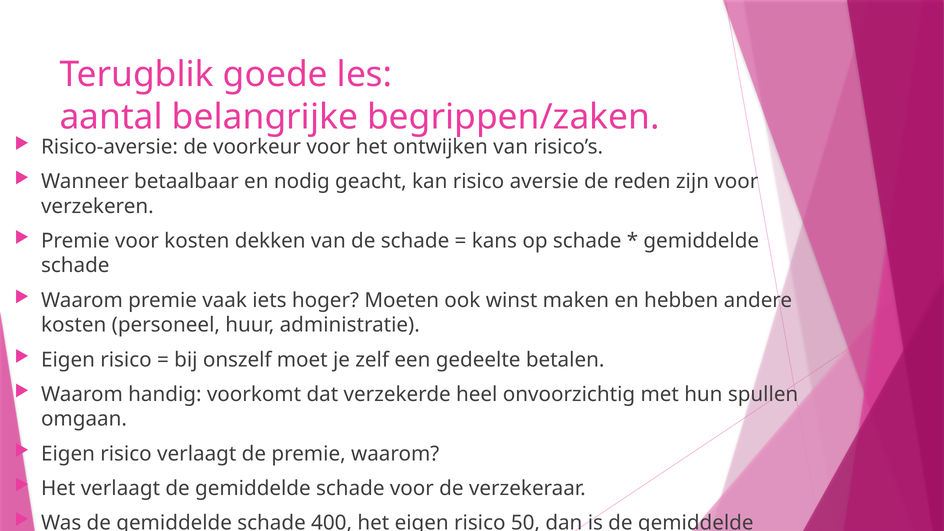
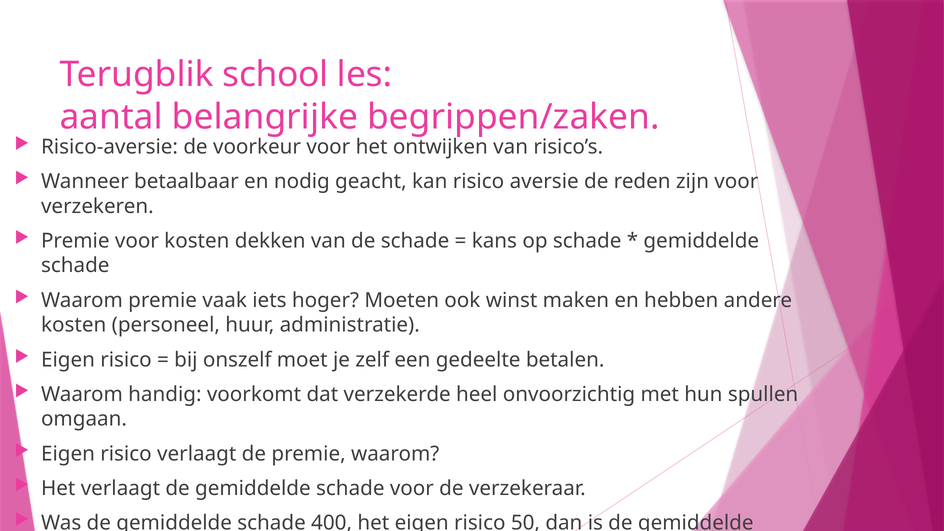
goede: goede -> school
